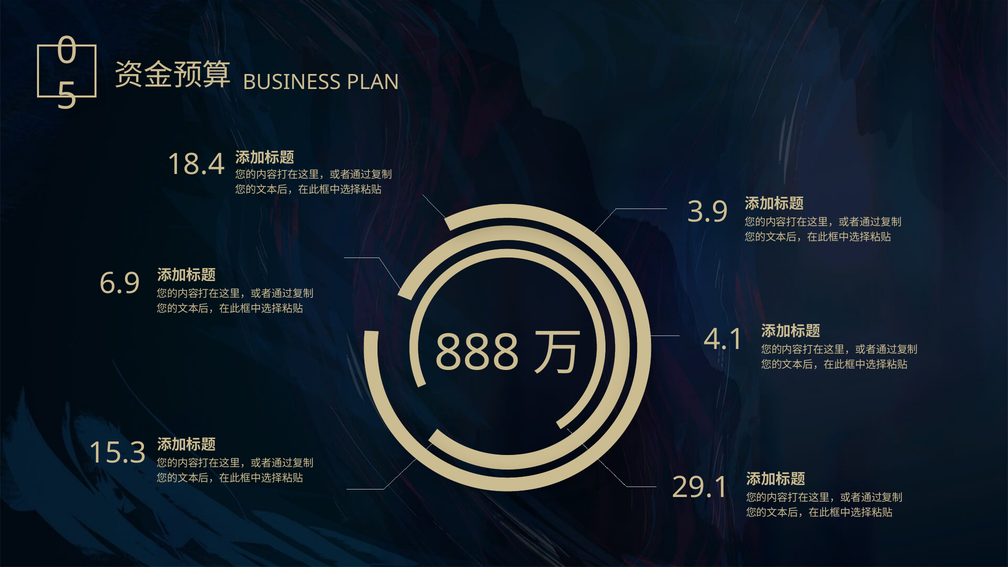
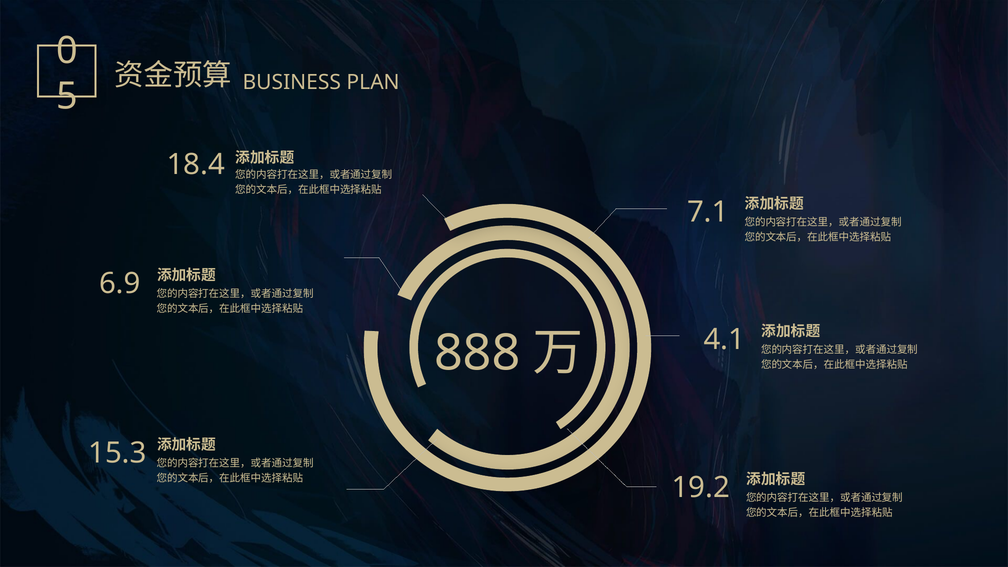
3.9: 3.9 -> 7.1
29.1: 29.1 -> 19.2
